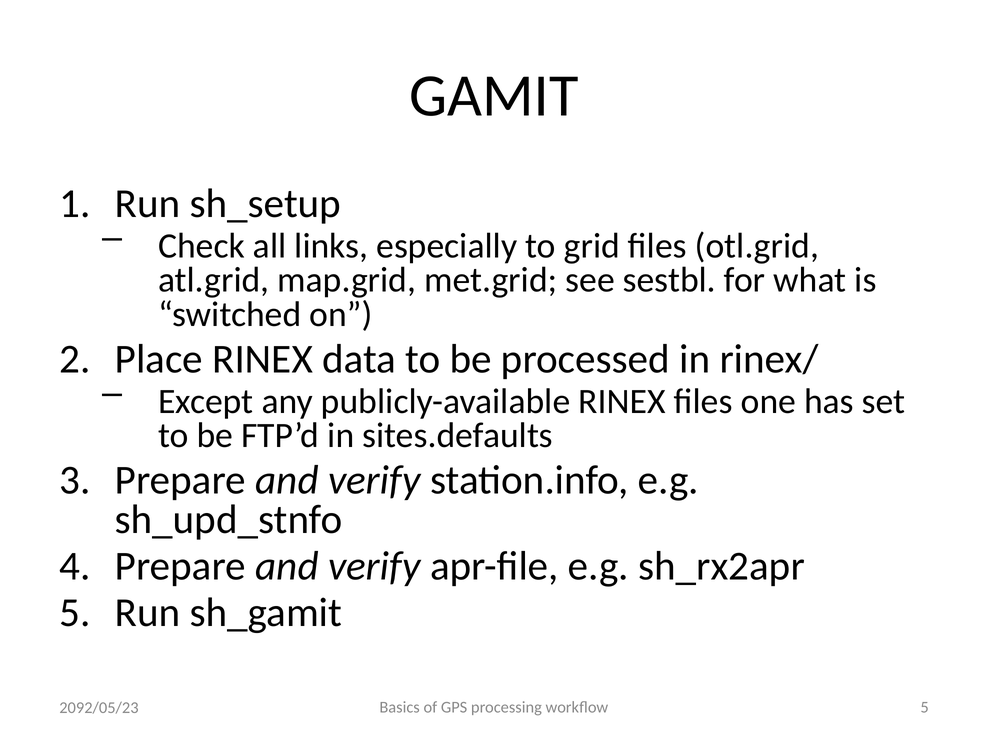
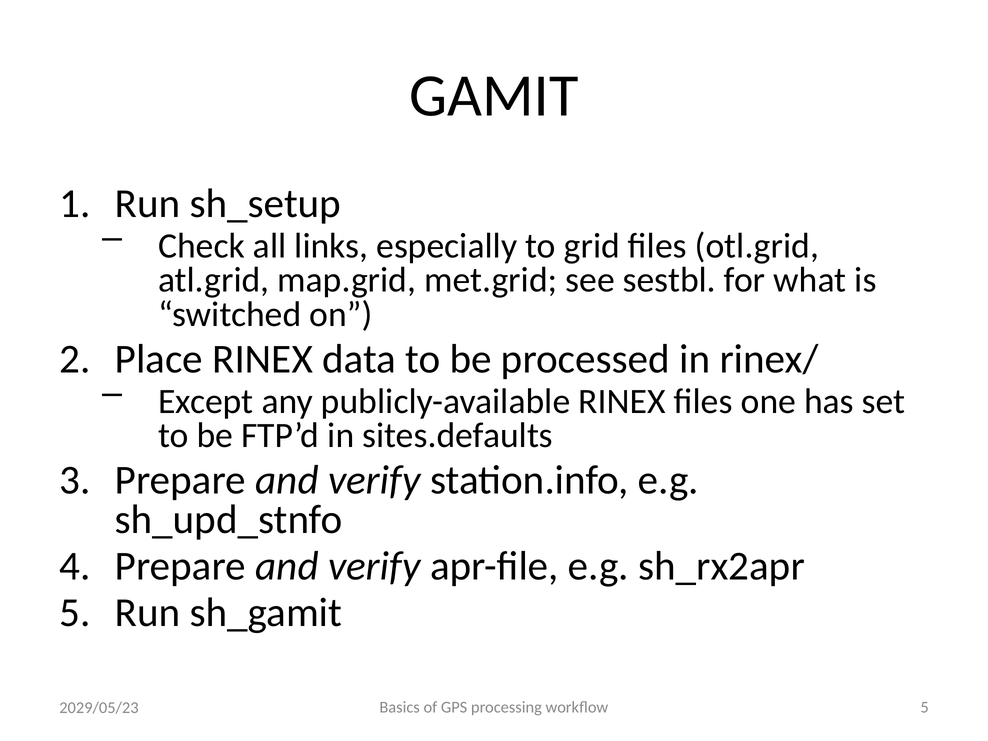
2092/05/23: 2092/05/23 -> 2029/05/23
